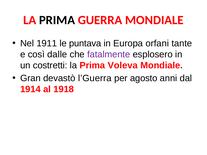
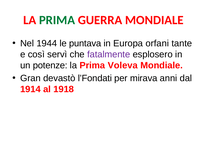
PRIMA at (57, 20) colour: black -> green
1911: 1911 -> 1944
dalle: dalle -> servì
costretti: costretti -> potenze
l’Guerra: l’Guerra -> l’Fondati
agosto: agosto -> mirava
